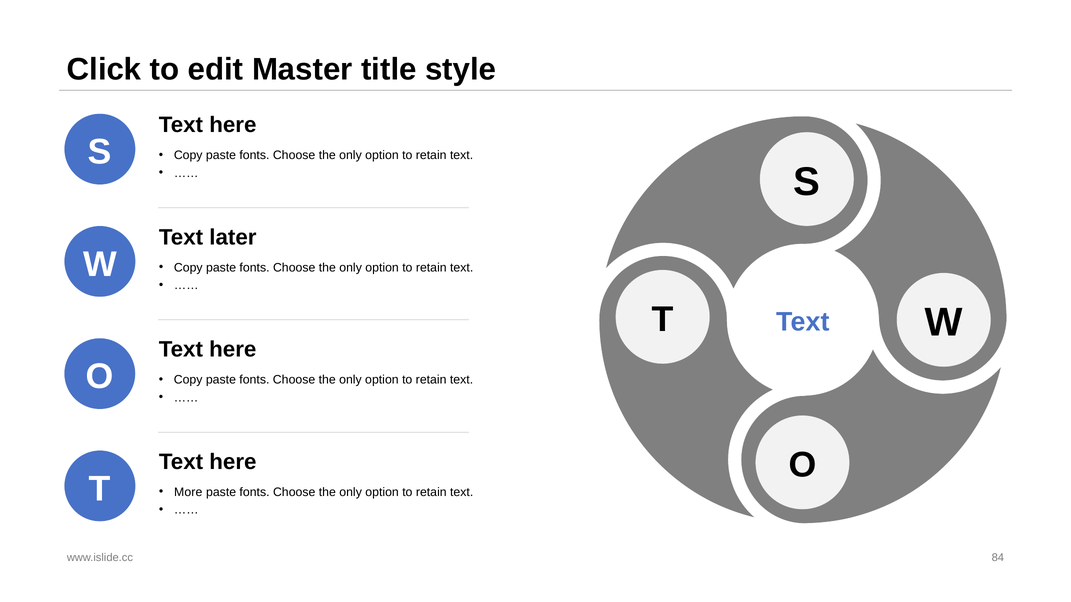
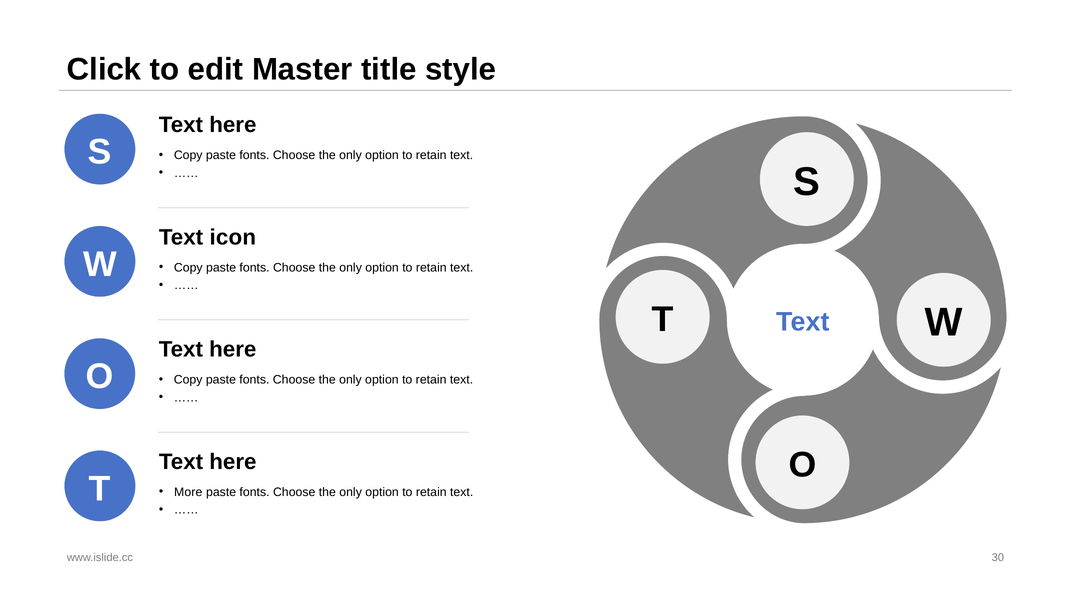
later: later -> icon
84: 84 -> 30
